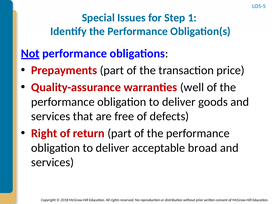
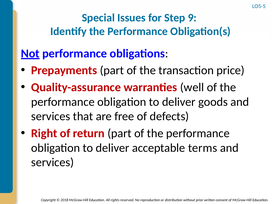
1: 1 -> 9
broad: broad -> terms
